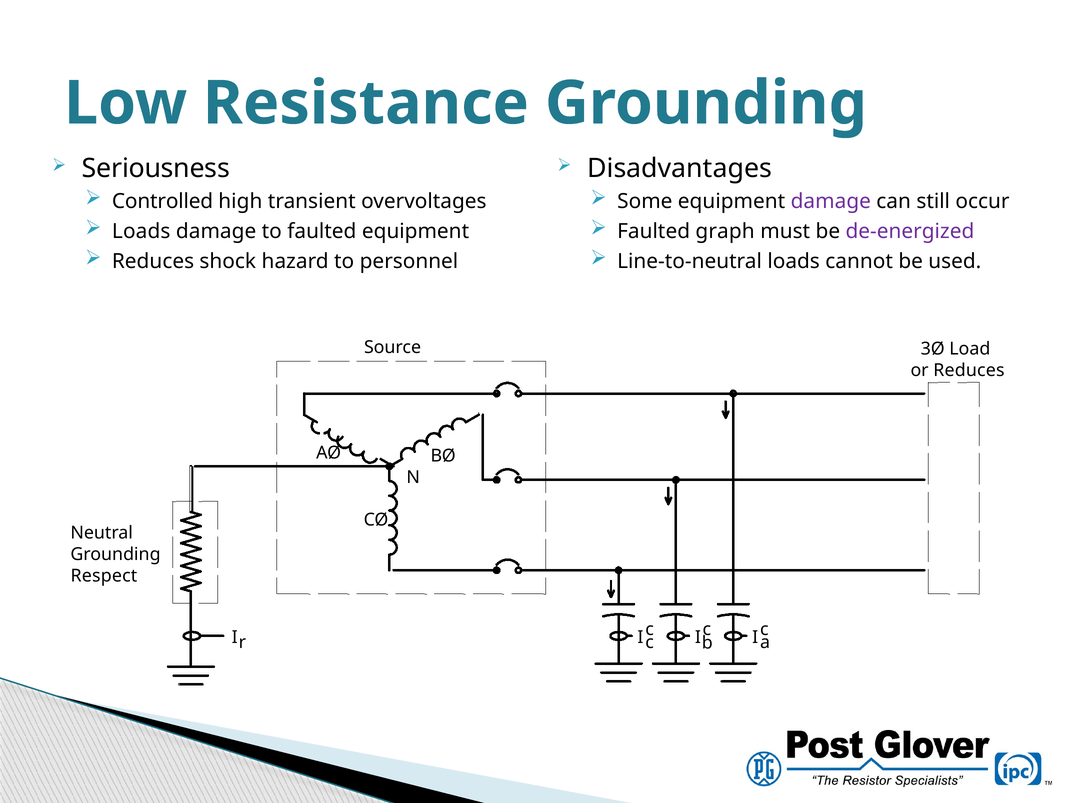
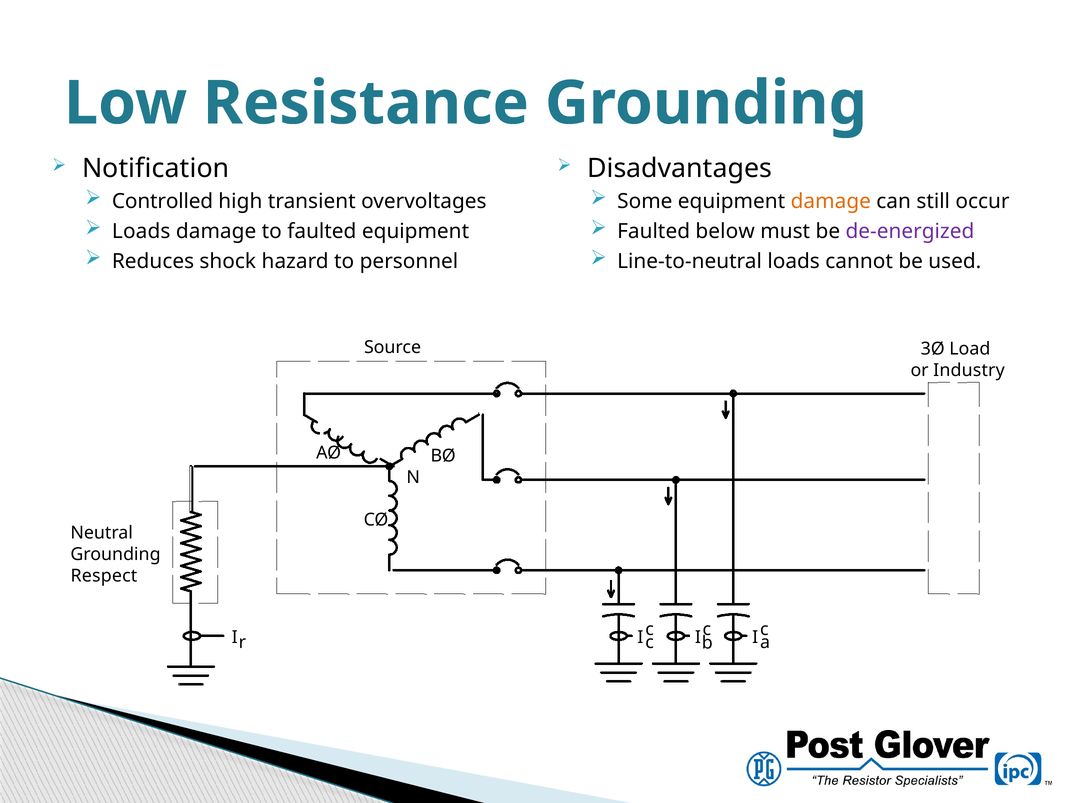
Seriousness: Seriousness -> Notification
damage at (831, 201) colour: purple -> orange
graph: graph -> below
or Reduces: Reduces -> Industry
